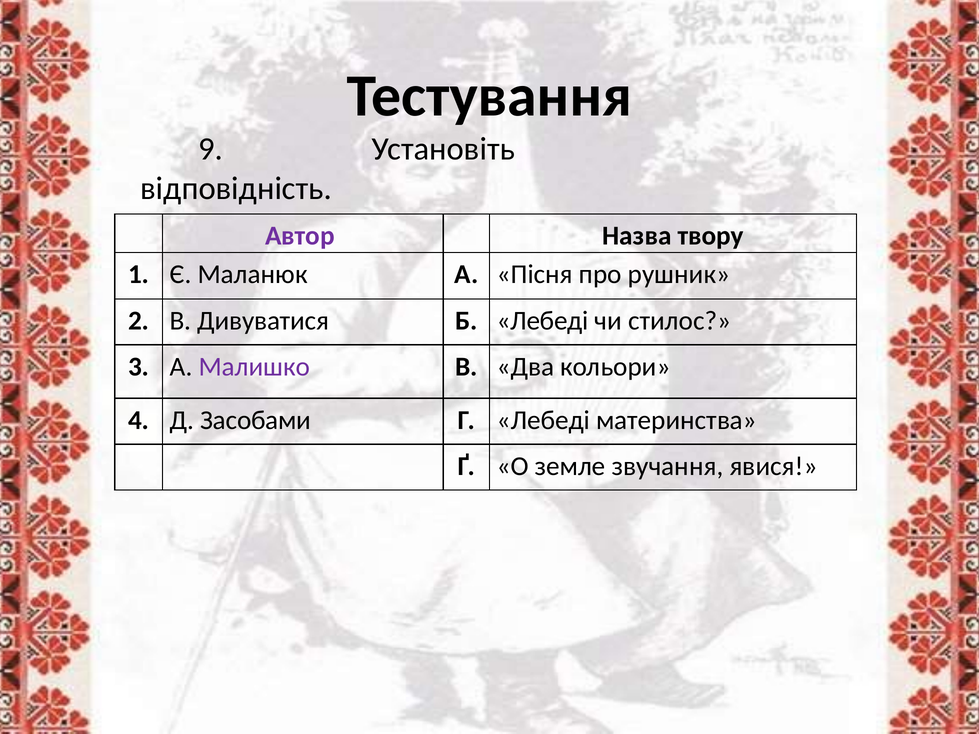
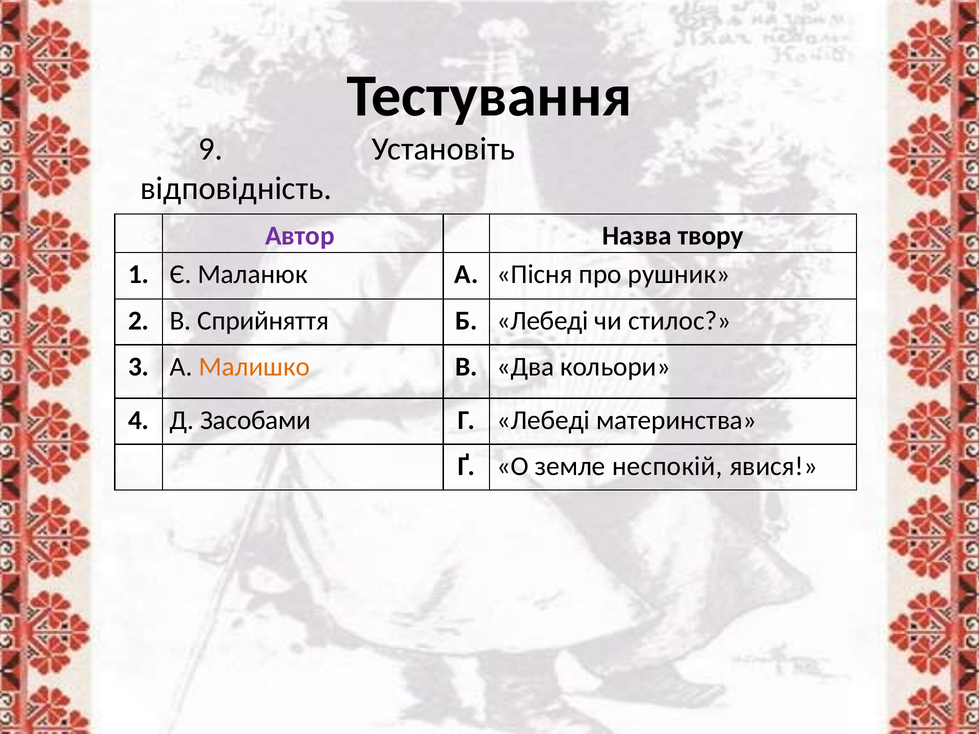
Дивуватися: Дивуватися -> Сприйняття
Малишко colour: purple -> orange
звучання: звучання -> неспокій
